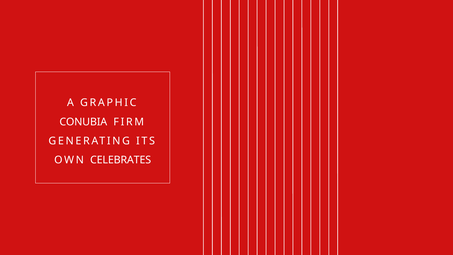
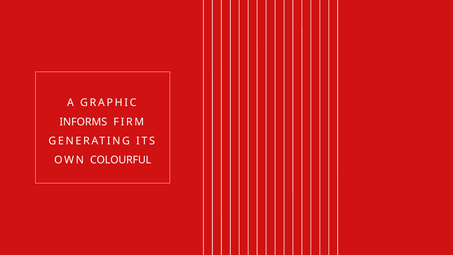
CONUBIA: CONUBIA -> INFORMS
CELEBRATES: CELEBRATES -> COLOURFUL
